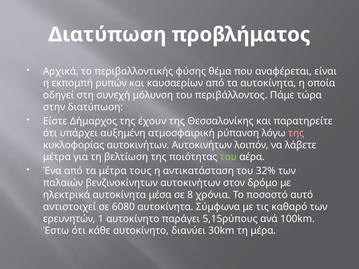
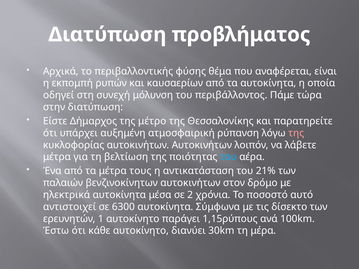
έχουν: έχουν -> μέτρο
του at (228, 157) colour: light green -> light blue
32%: 32% -> 21%
8: 8 -> 2
6080: 6080 -> 6300
καθαρό: καθαρό -> δίσεκτο
5,15ρύπους: 5,15ρύπους -> 1,15ρύπους
